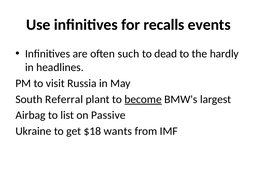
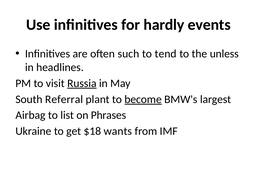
recalls: recalls -> hardly
dead: dead -> tend
hardly: hardly -> unless
Russia underline: none -> present
Passive: Passive -> Phrases
